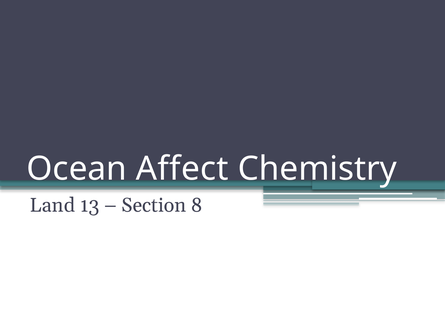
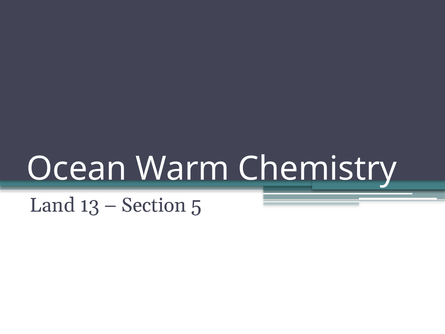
Affect: Affect -> Warm
8: 8 -> 5
